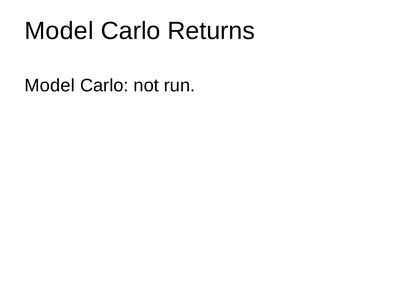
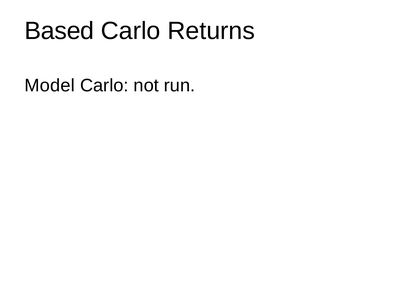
Model at (59, 31): Model -> Based
